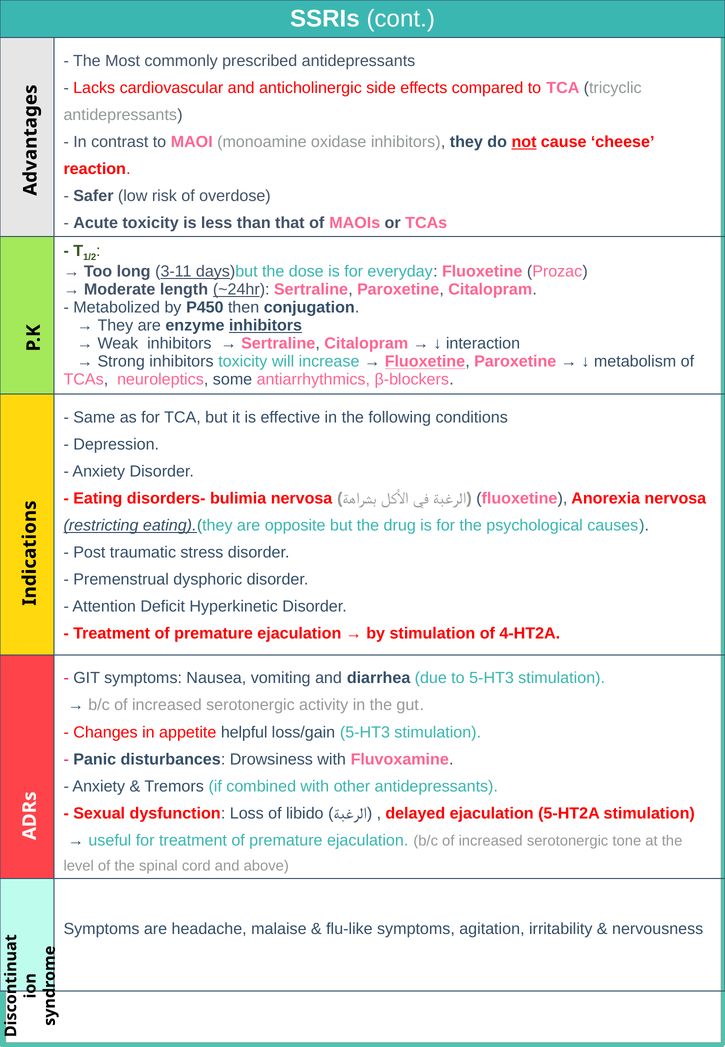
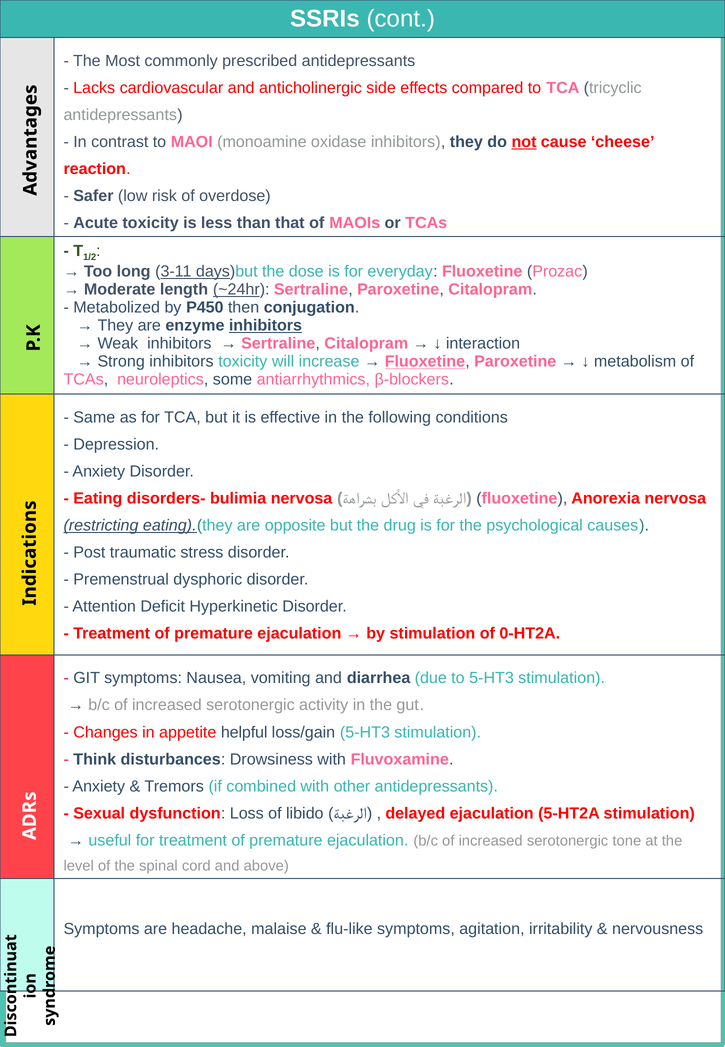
4-HT2A: 4-HT2A -> 0-HT2A
Panic: Panic -> Think
